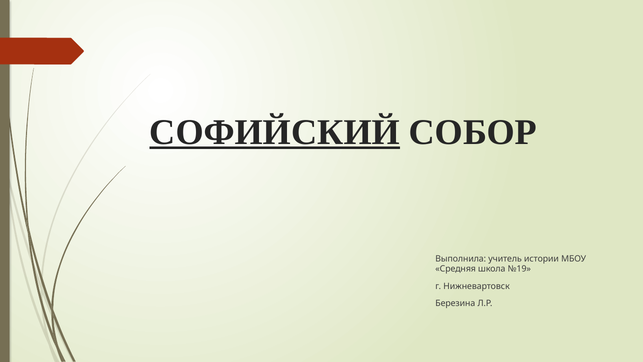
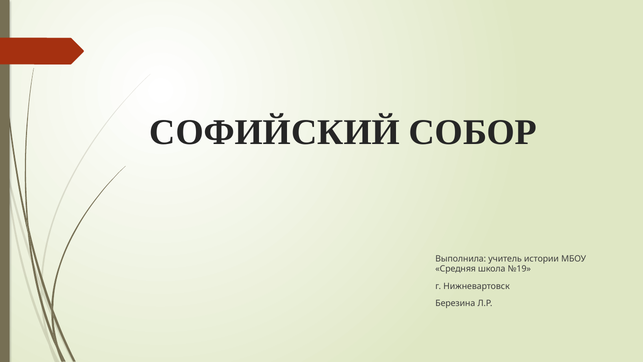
СОФИЙСКИЙ underline: present -> none
